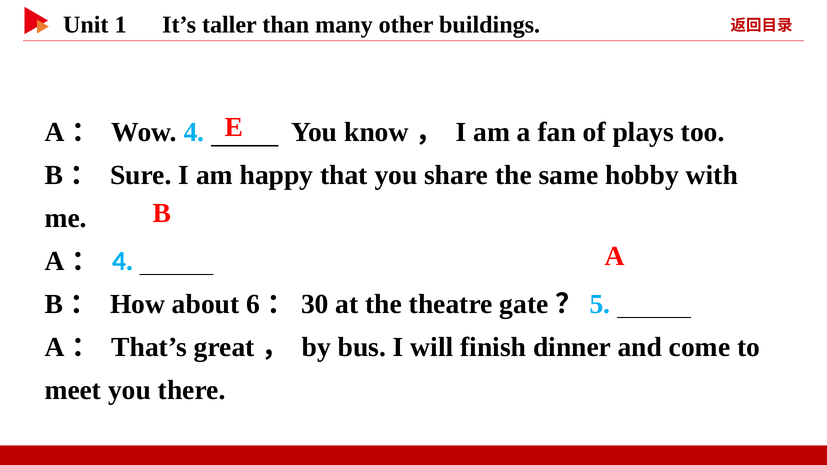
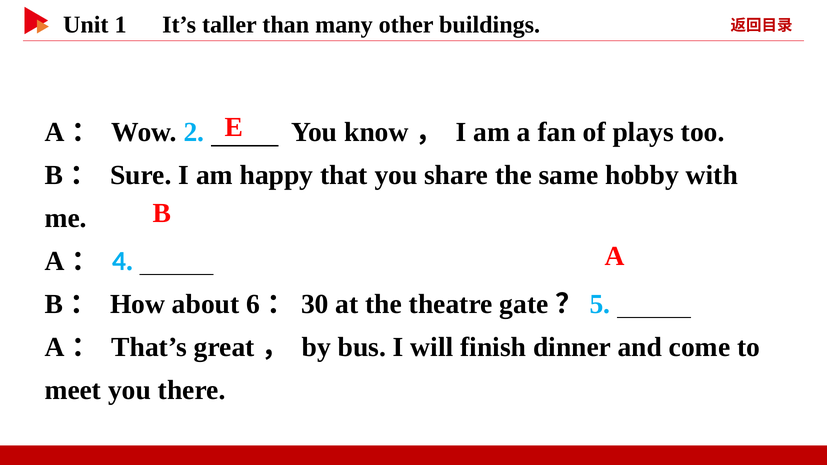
Wow 4: 4 -> 2
